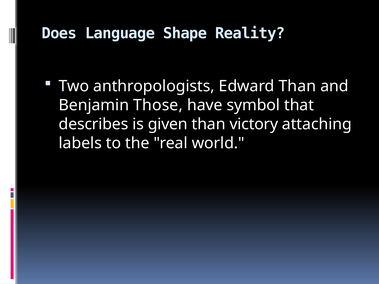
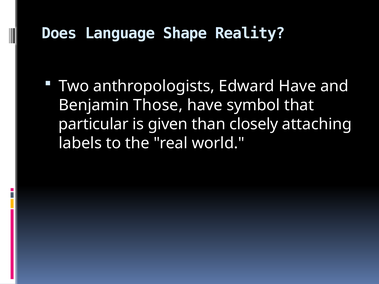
Edward Than: Than -> Have
describes: describes -> particular
victory: victory -> closely
